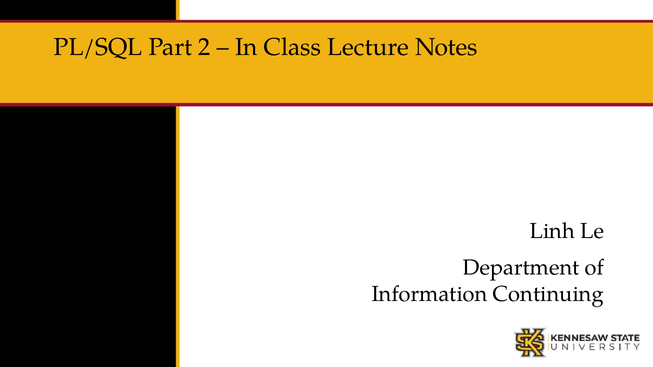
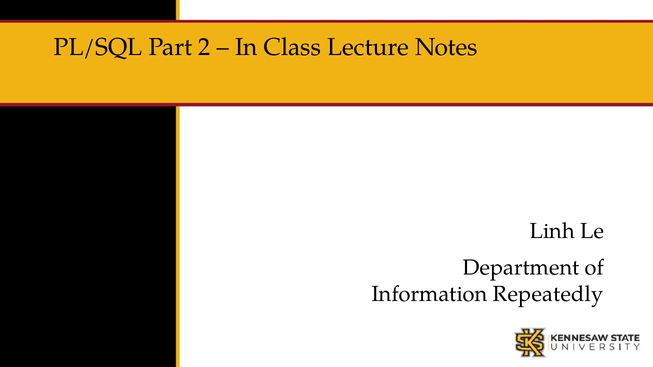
Continuing: Continuing -> Repeatedly
